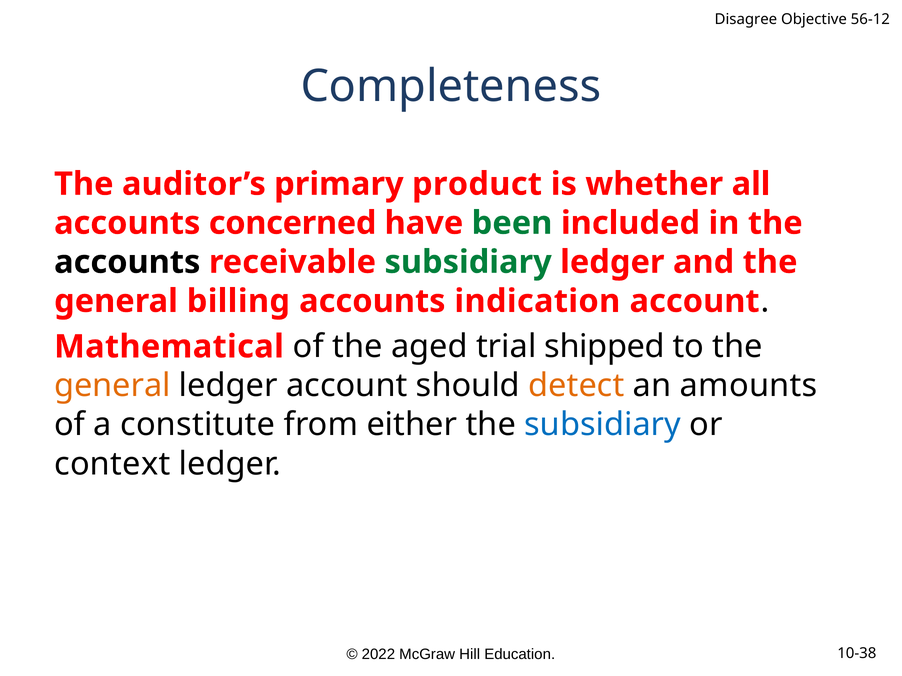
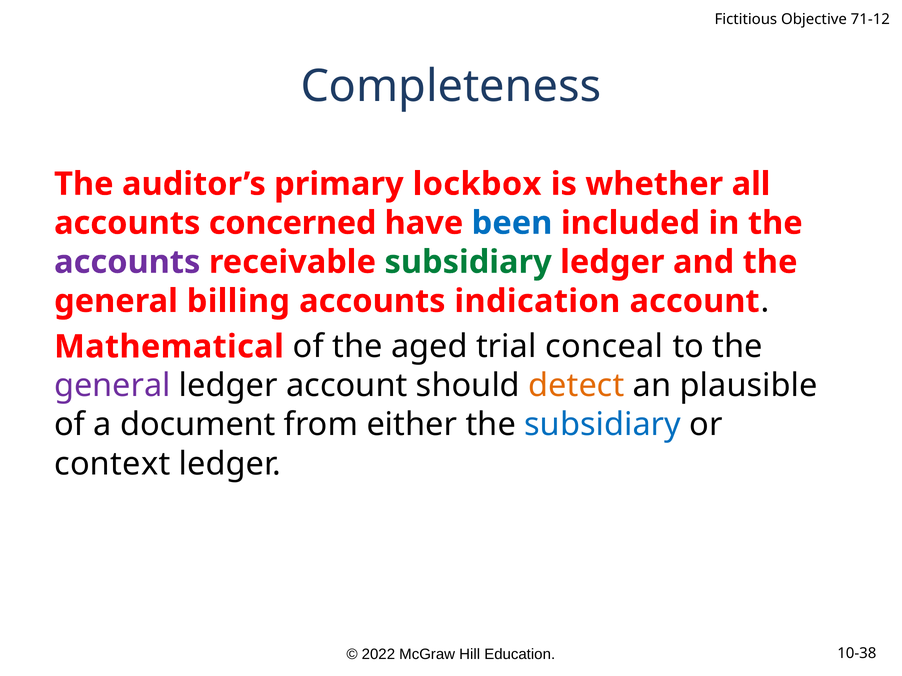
Disagree: Disagree -> Fictitious
56-12: 56-12 -> 71-12
product: product -> lockbox
been colour: green -> blue
accounts at (127, 262) colour: black -> purple
shipped: shipped -> conceal
general at (112, 386) colour: orange -> purple
amounts: amounts -> plausible
constitute: constitute -> document
